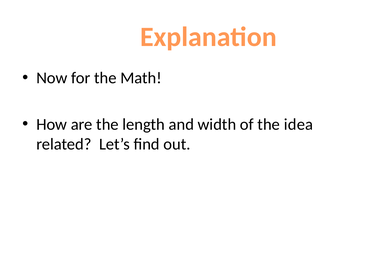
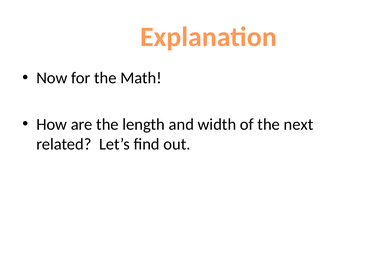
idea: idea -> next
